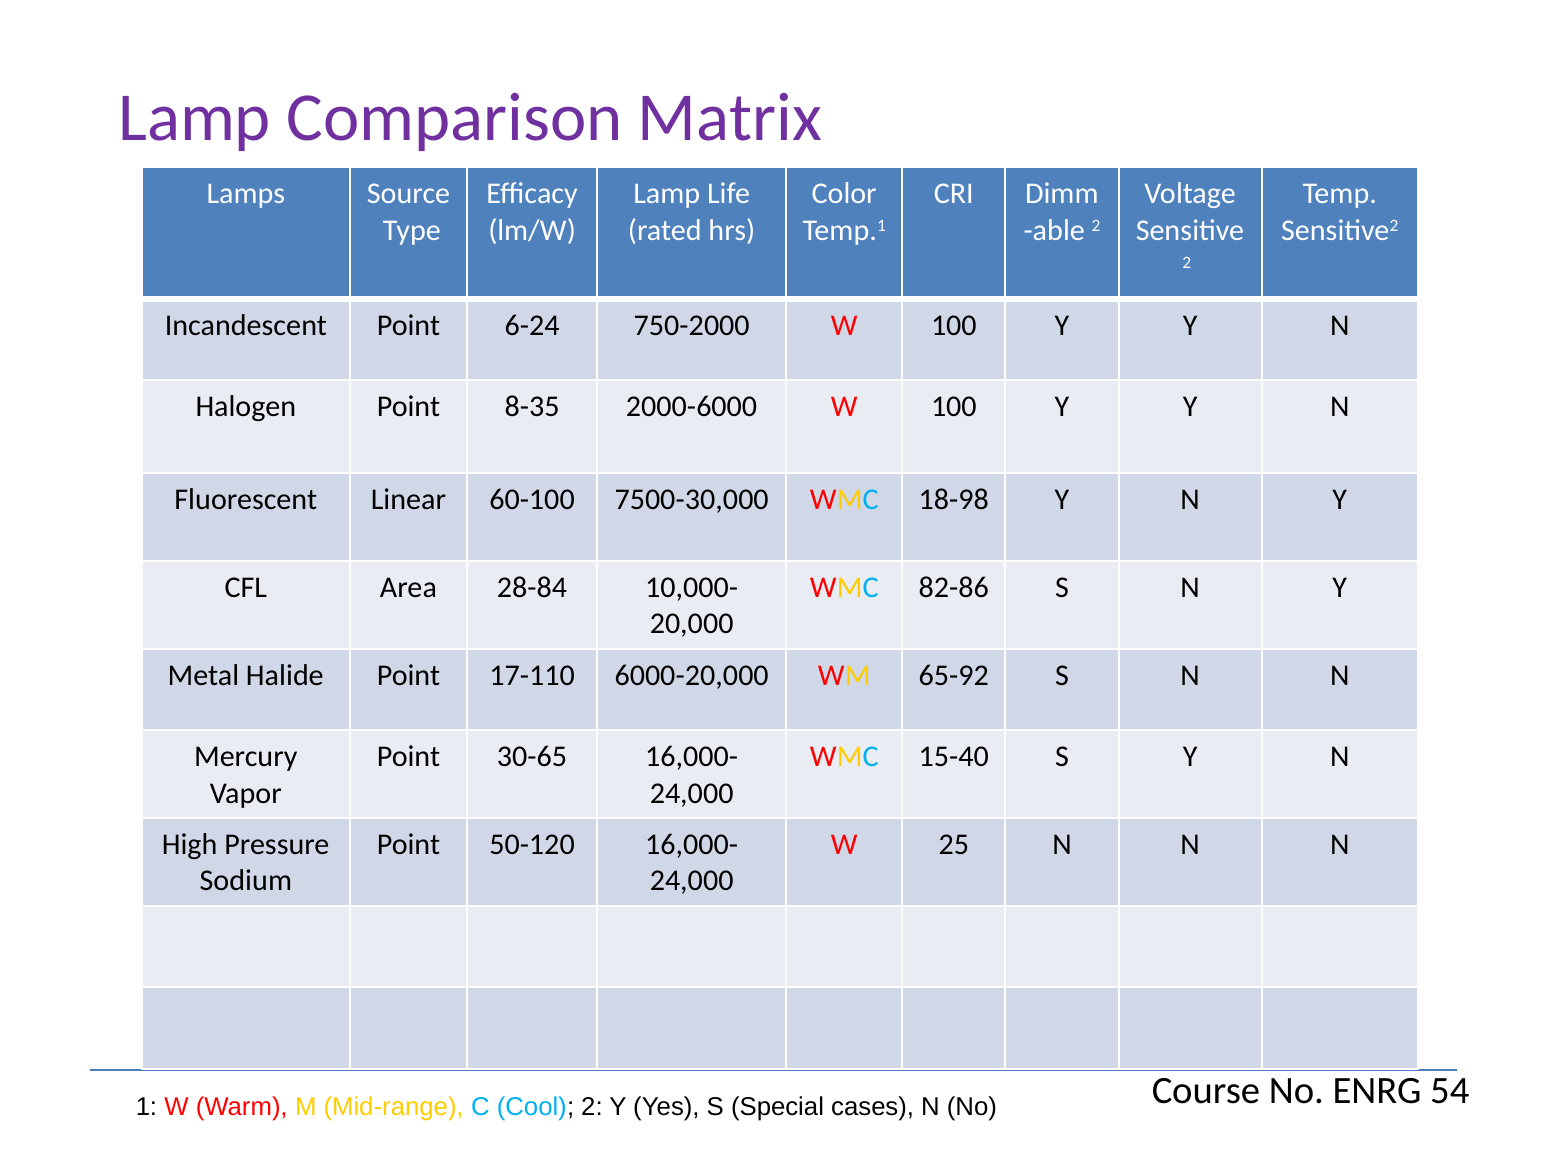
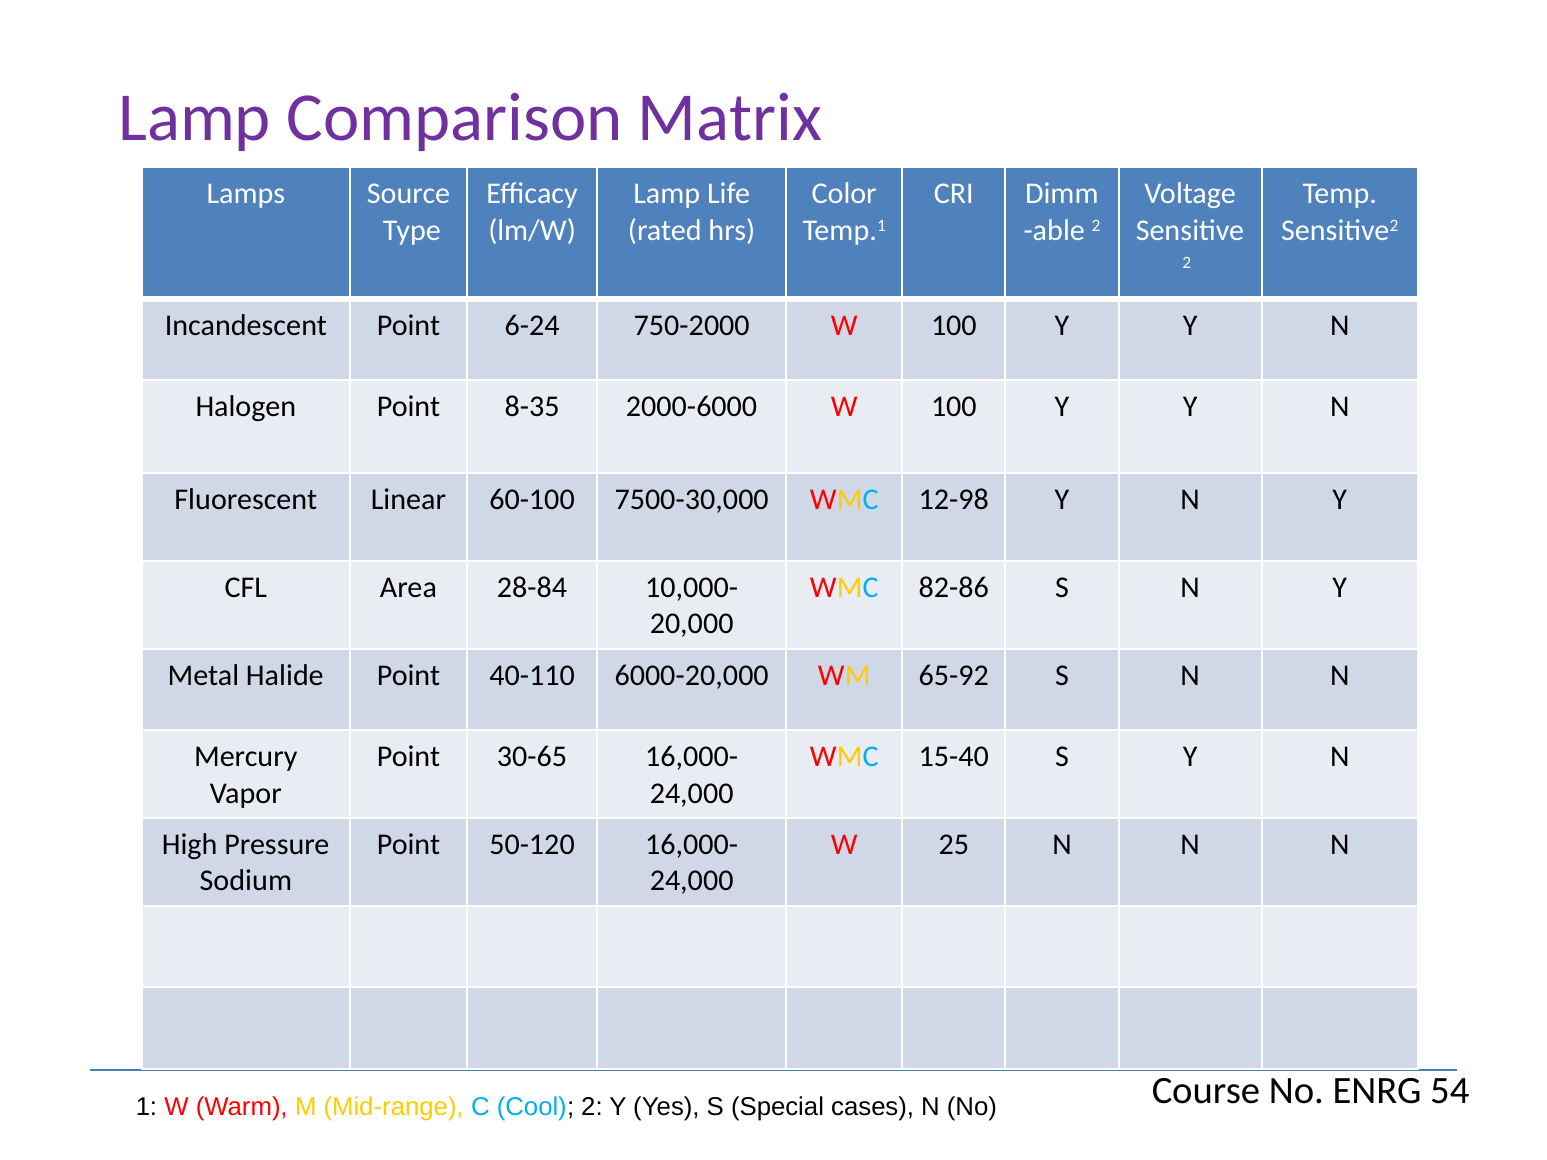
18-98: 18-98 -> 12-98
17-110: 17-110 -> 40-110
